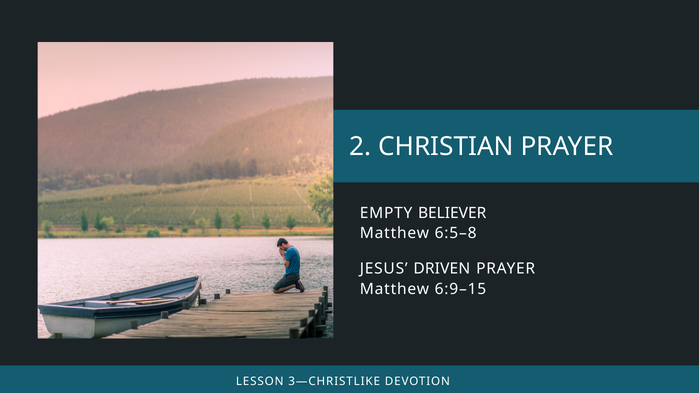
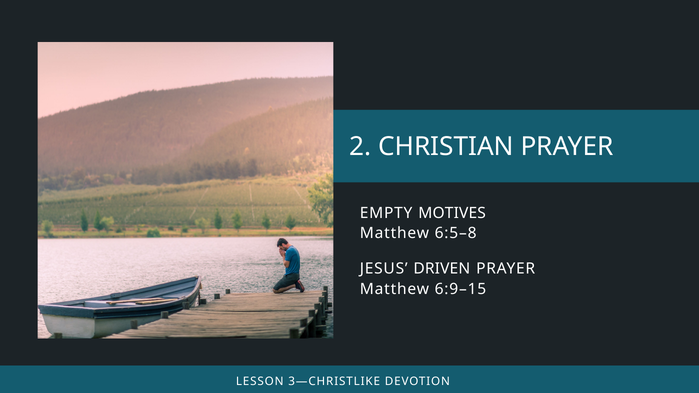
BELIEVER: BELIEVER -> MOTIVES
